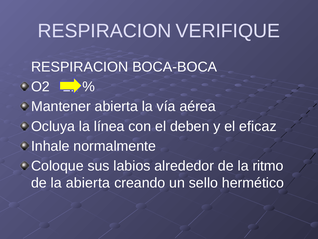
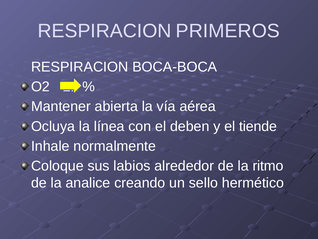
VERIFIQUE: VERIFIQUE -> PRIMEROS
eficaz: eficaz -> tiende
la abierta: abierta -> analice
